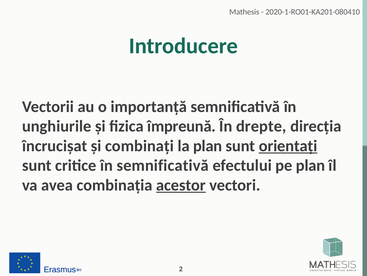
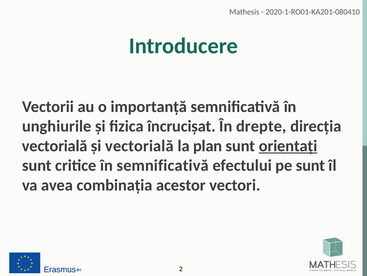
împreună: împreună -> încrucișat
încrucișat at (55, 146): încrucișat -> vectorială
și combinați: combinați -> vectorială
pe plan: plan -> sunt
acestor underline: present -> none
